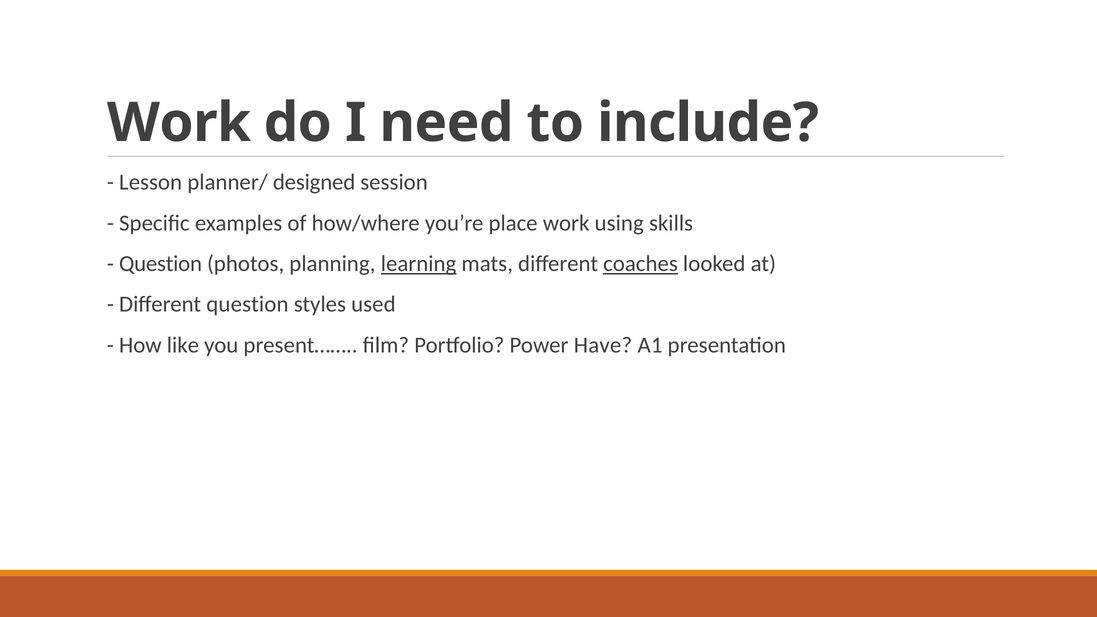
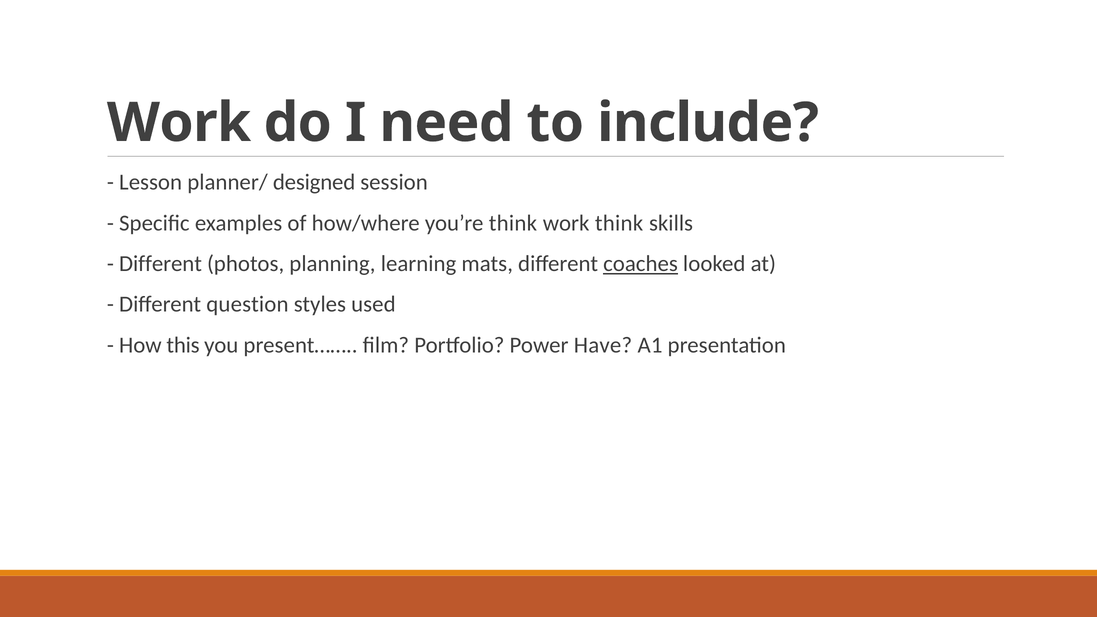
you’re place: place -> think
work using: using -> think
Question at (161, 264): Question -> Different
learning underline: present -> none
like: like -> this
